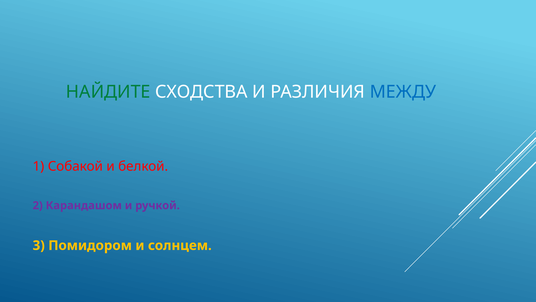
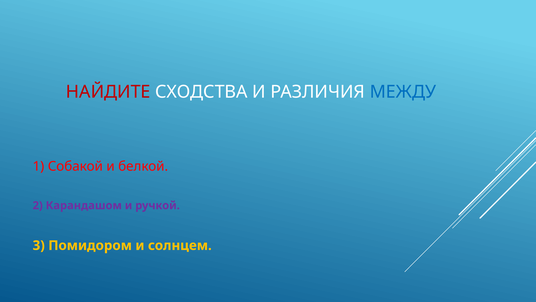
НАЙДИТЕ colour: green -> red
